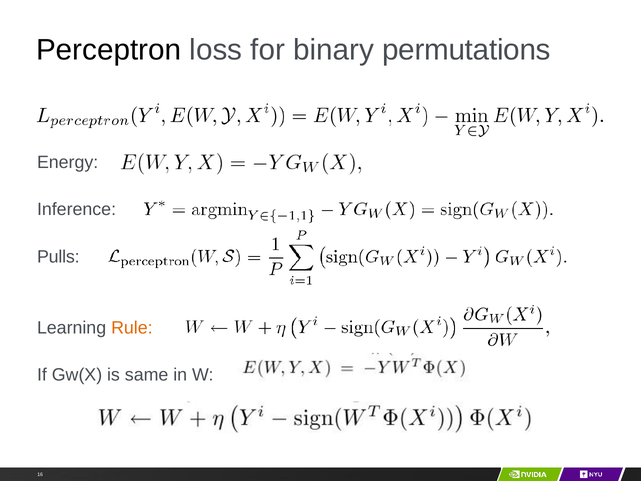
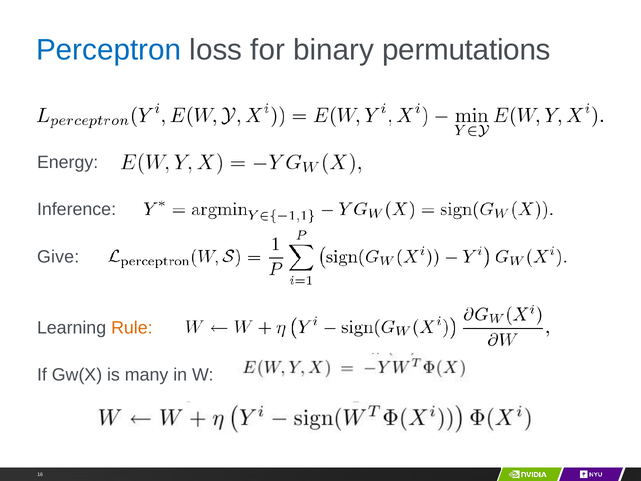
Perceptron colour: black -> blue
Pulls: Pulls -> Give
same: same -> many
